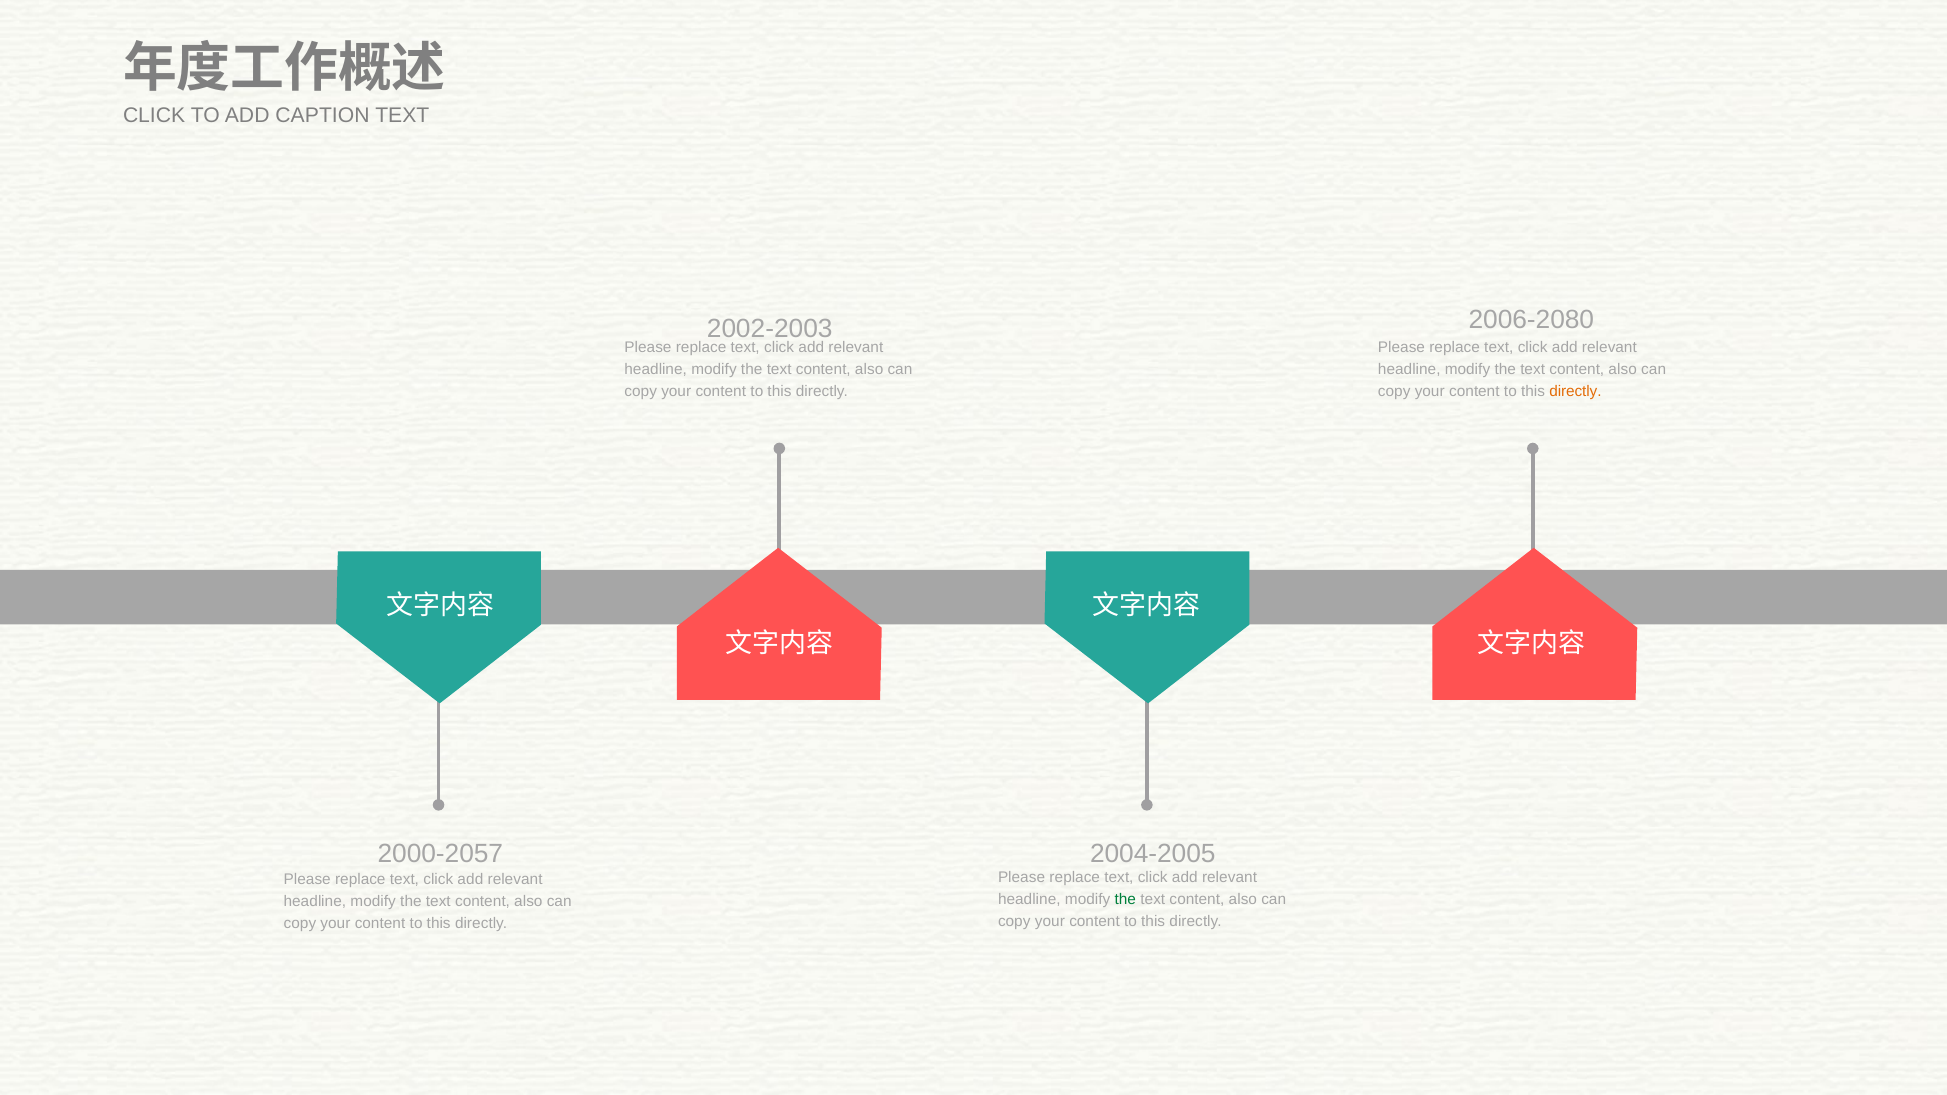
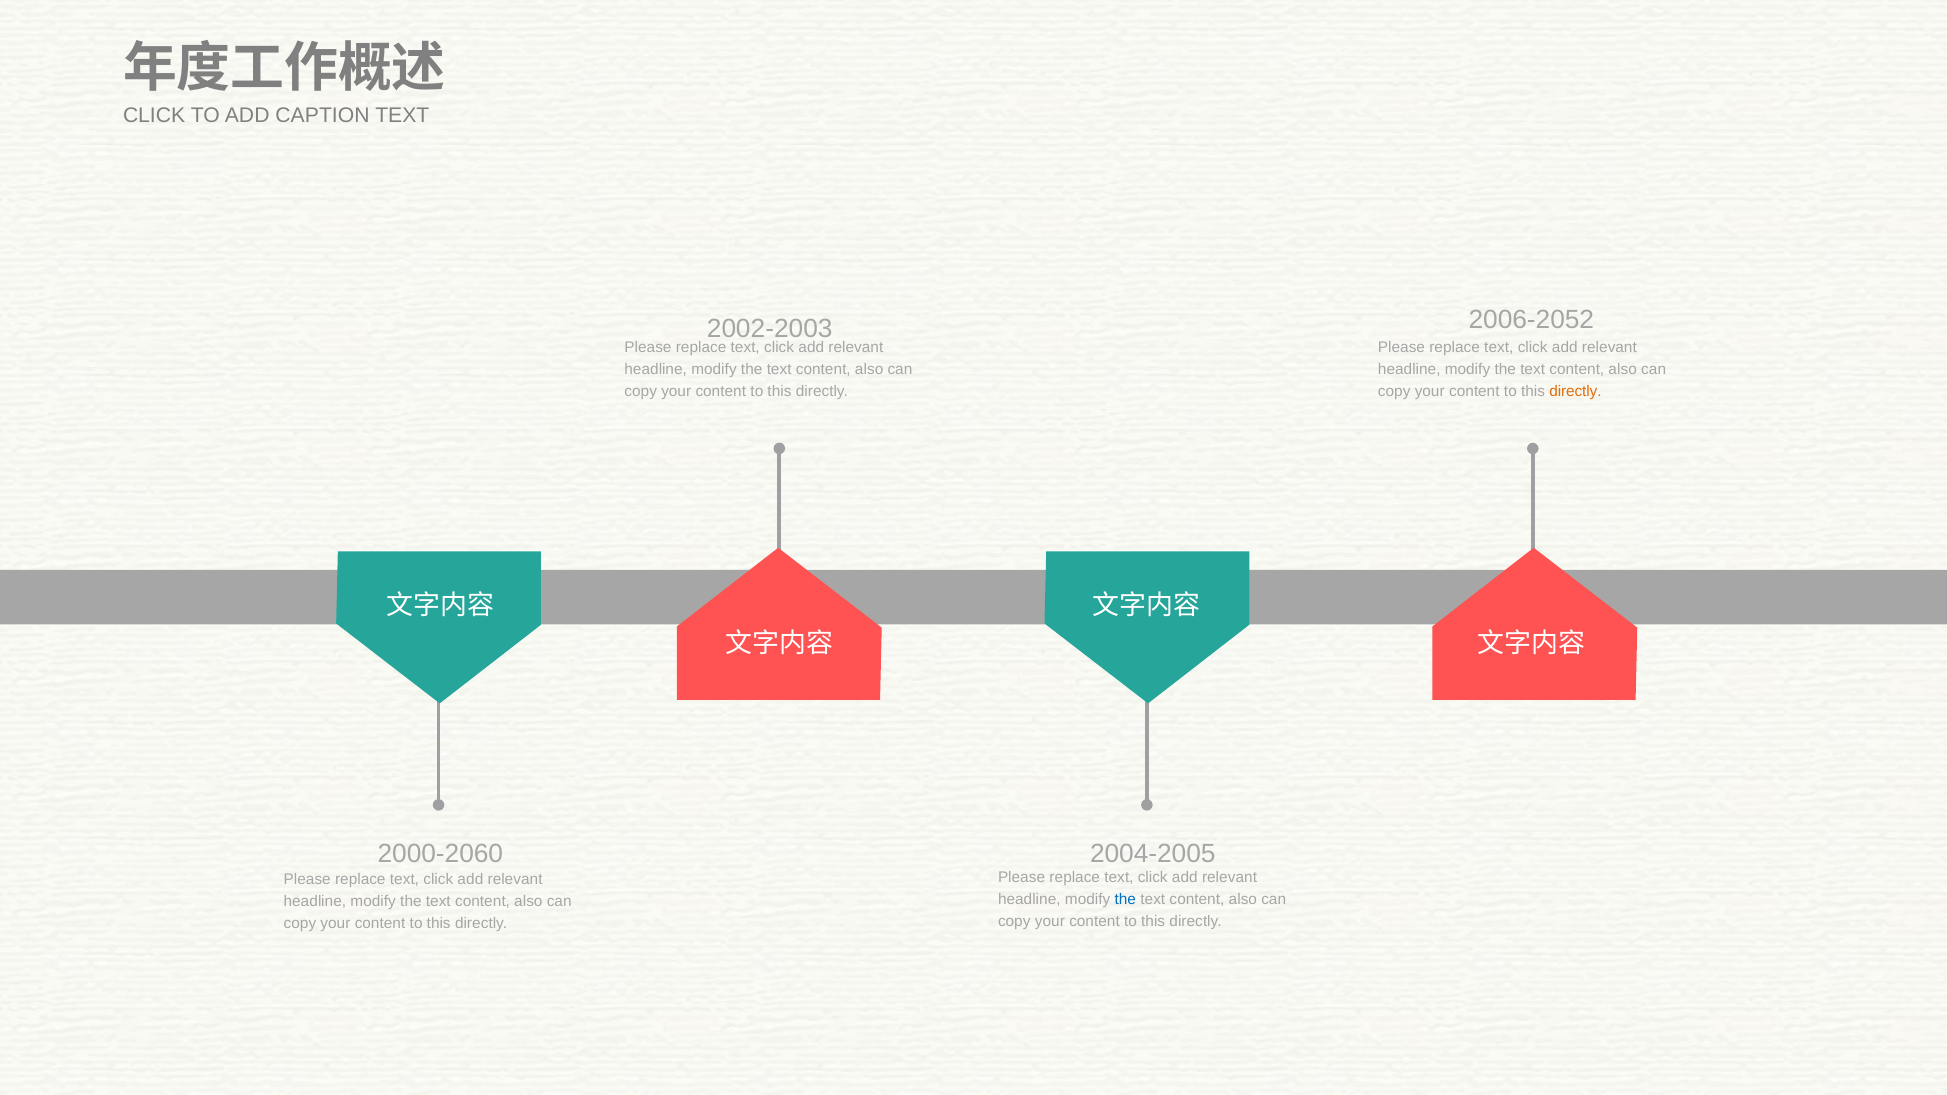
2006-2080: 2006-2080 -> 2006-2052
2000-2057: 2000-2057 -> 2000-2060
the at (1125, 900) colour: green -> blue
